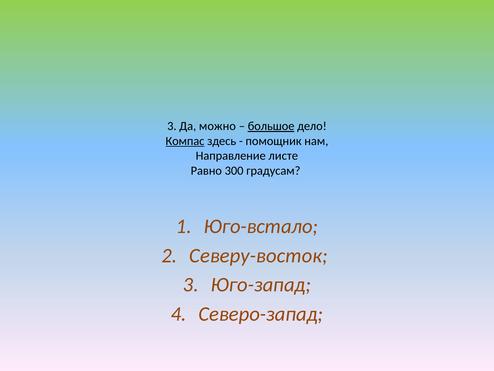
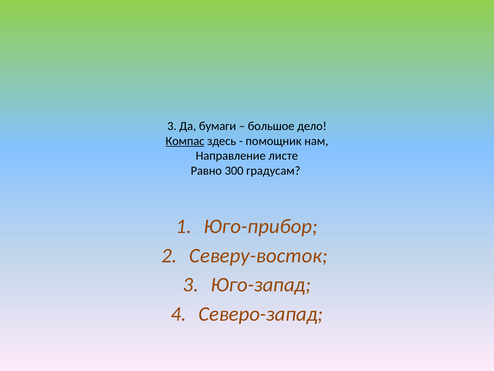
можно: можно -> бумаги
большое underline: present -> none
Юго-встало: Юго-встало -> Юго-прибор
